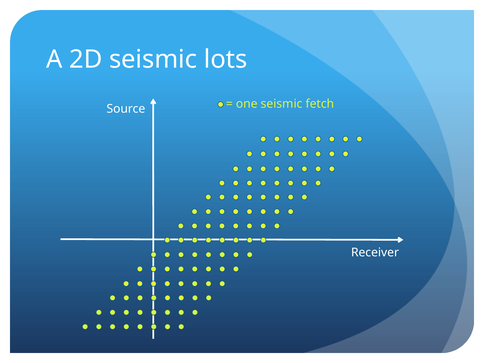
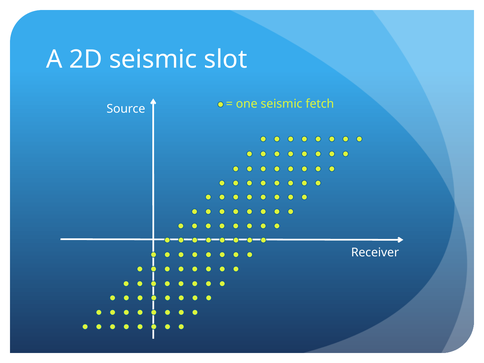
lots: lots -> slot
